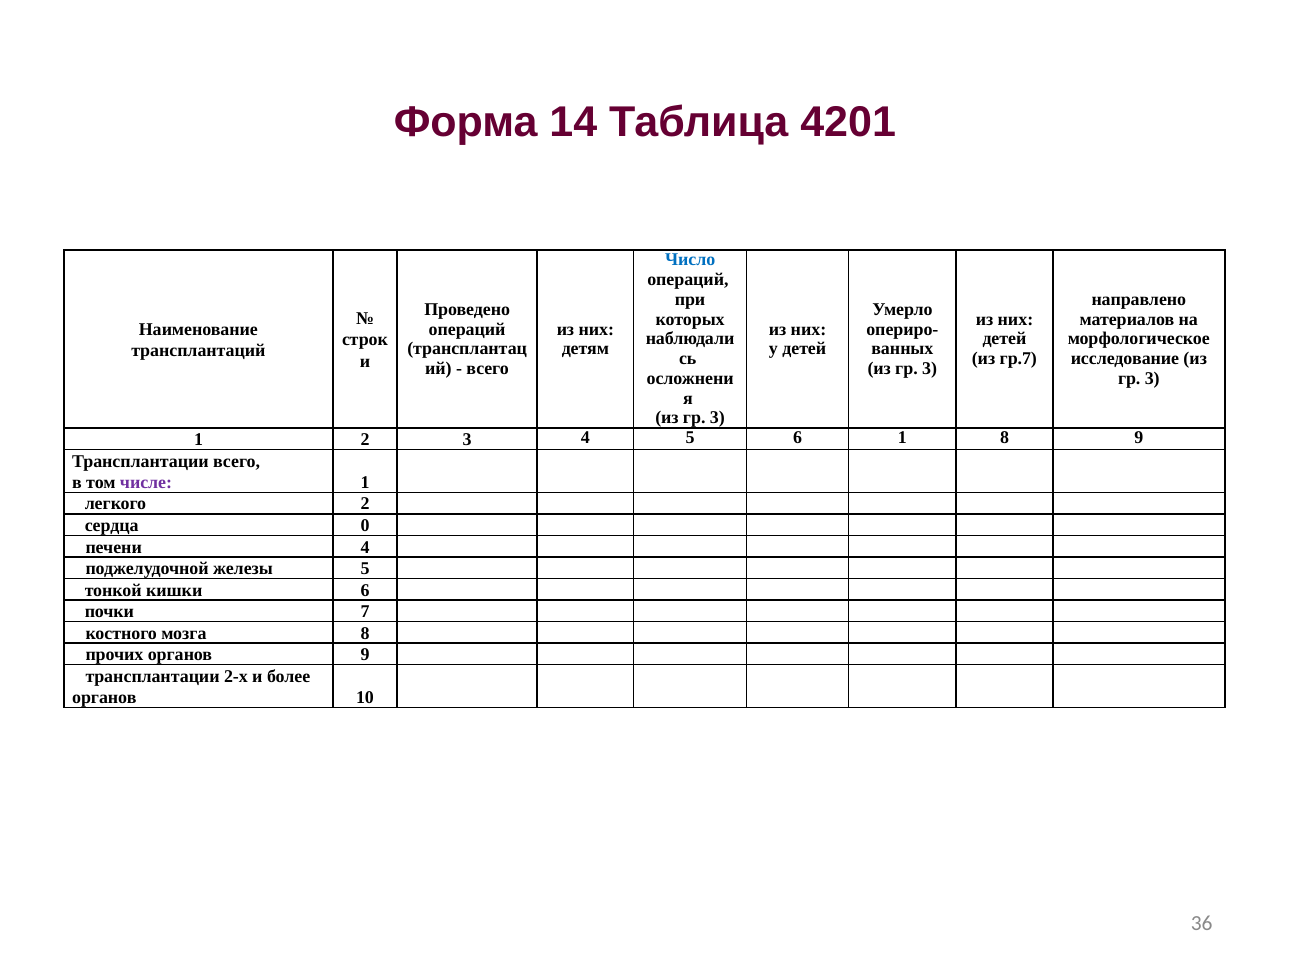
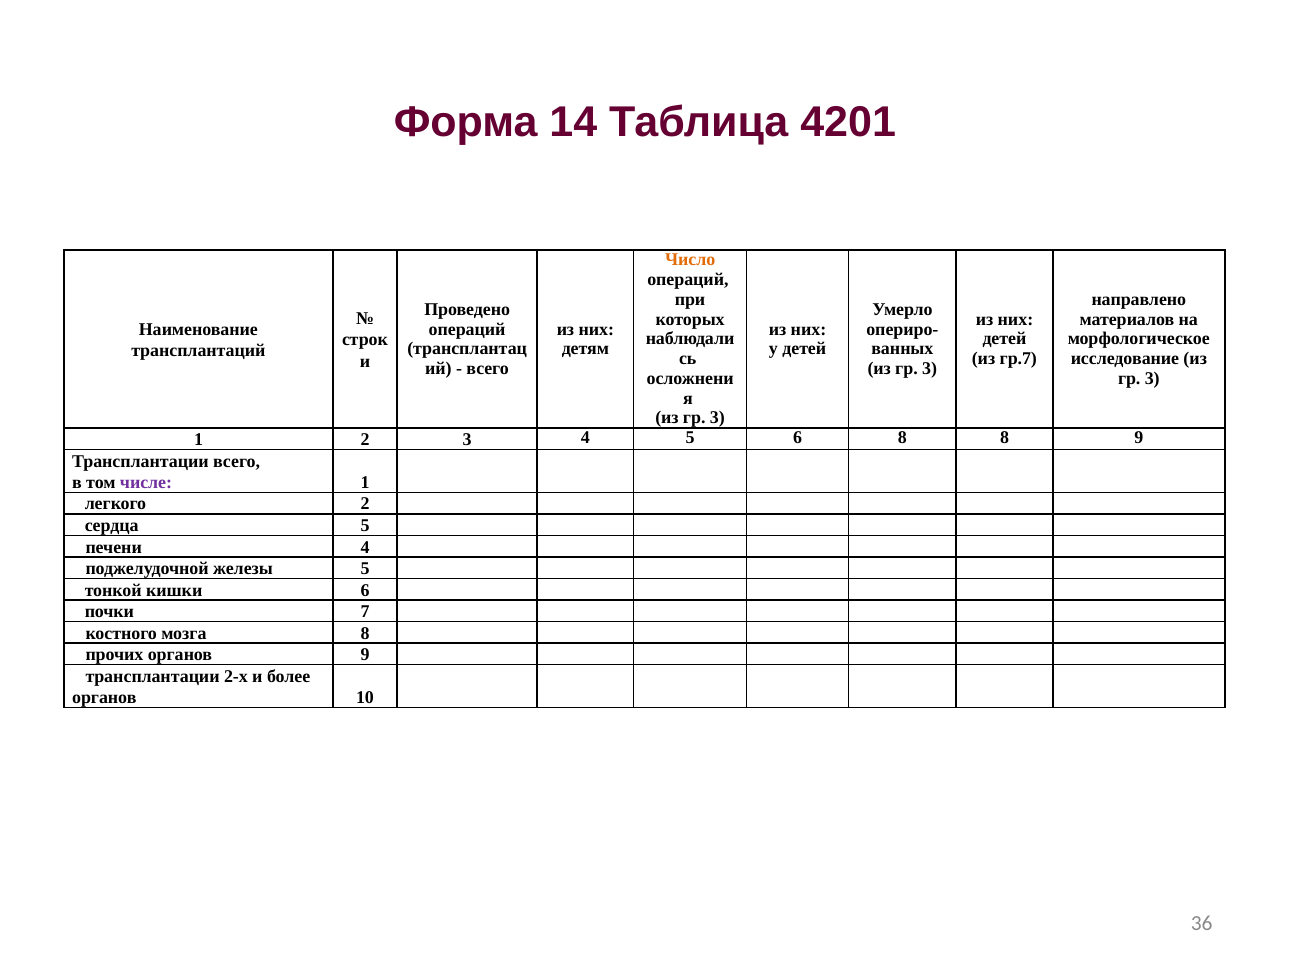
Число colour: blue -> orange
6 1: 1 -> 8
сердца 0: 0 -> 5
